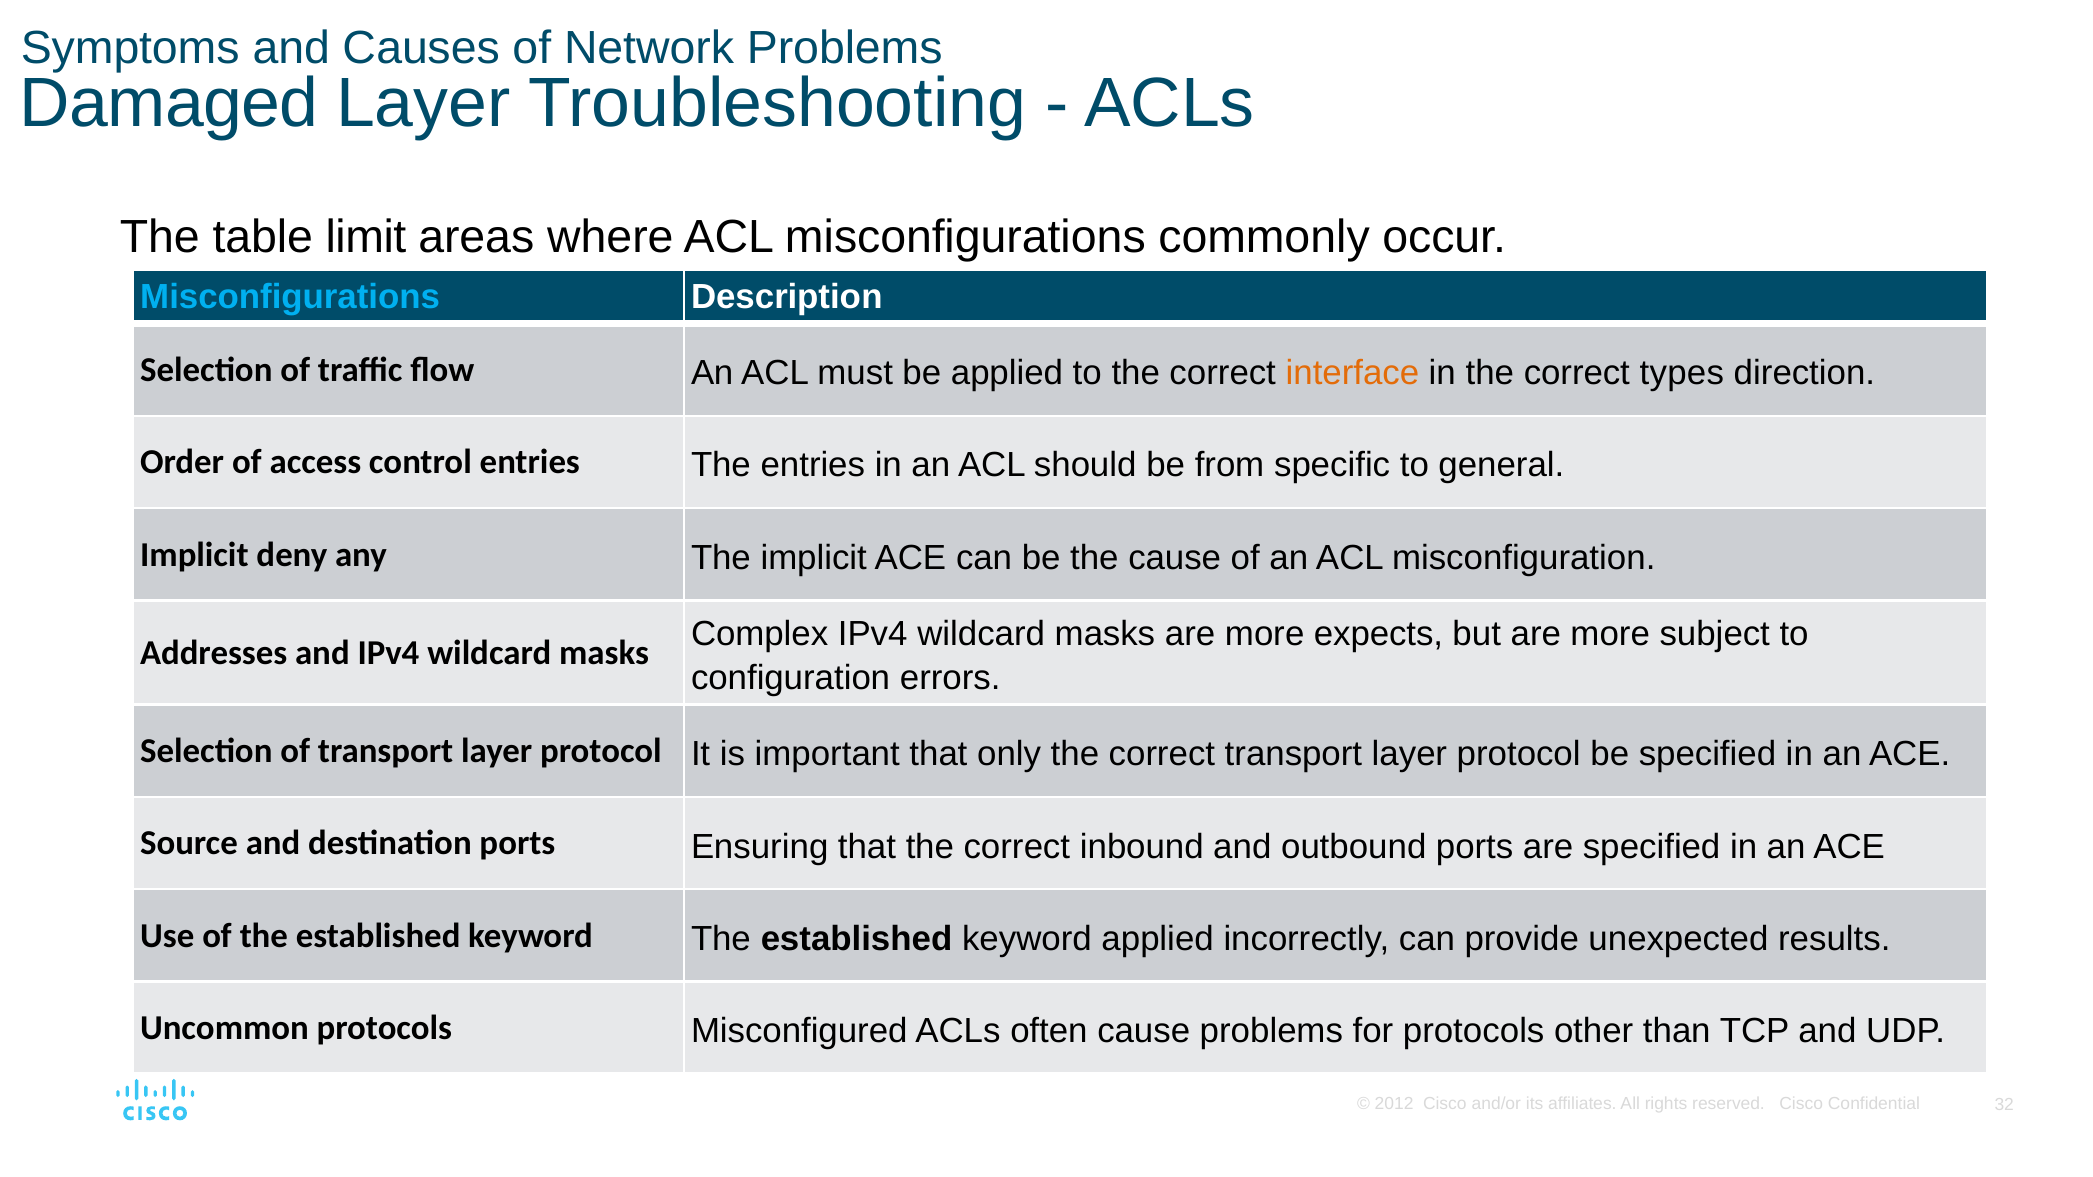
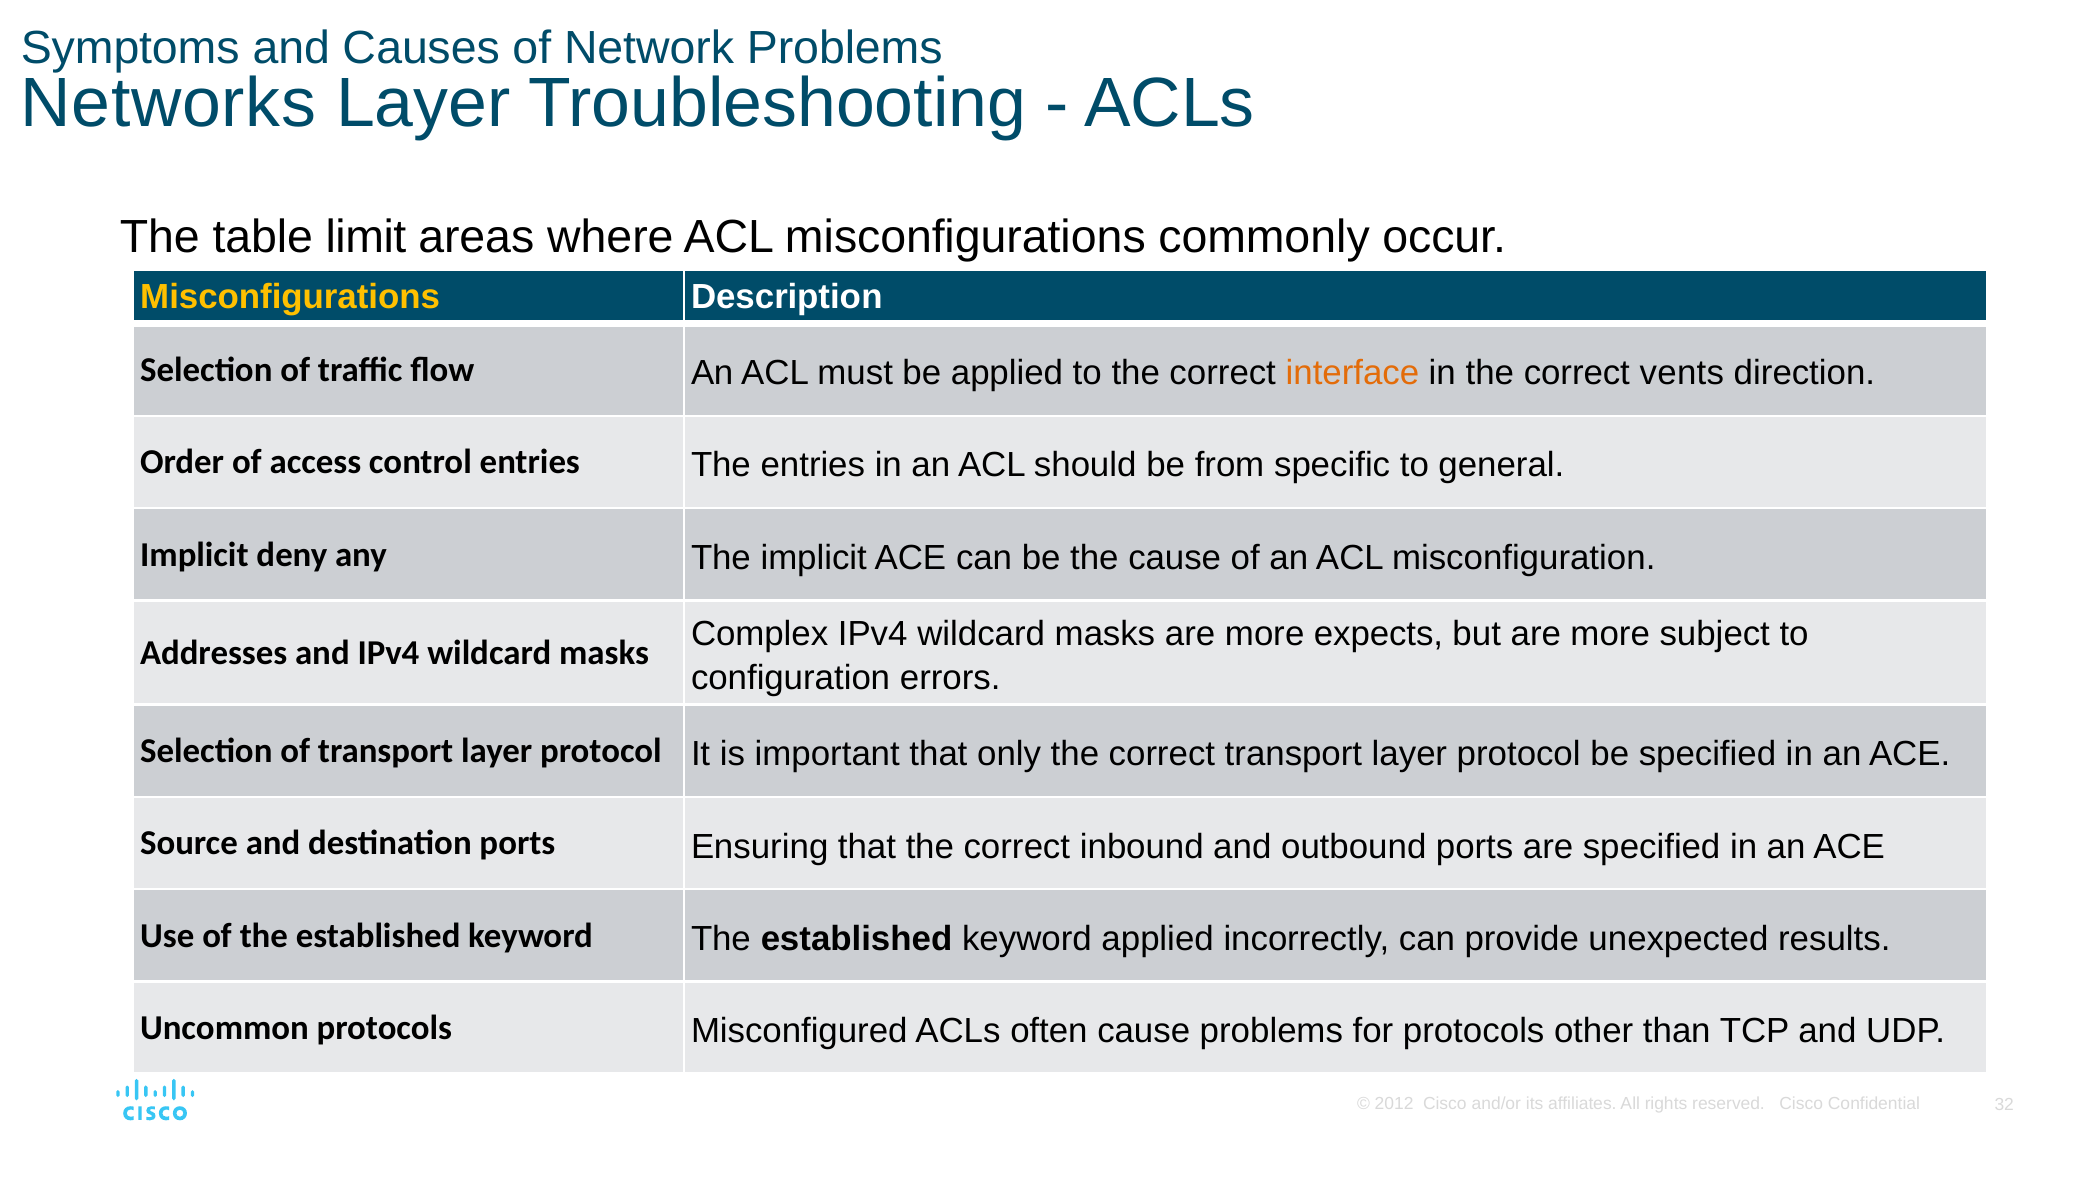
Damaged: Damaged -> Networks
Misconfigurations at (290, 297) colour: light blue -> yellow
types: types -> vents
